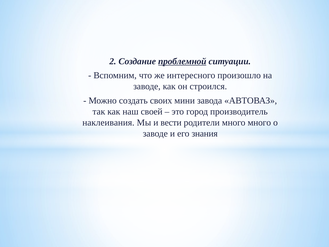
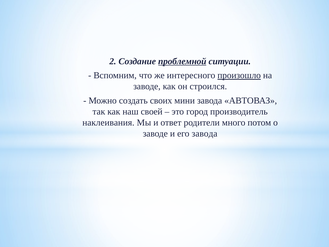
произошло underline: none -> present
вести: вести -> ответ
много много: много -> потом
его знания: знания -> завода
